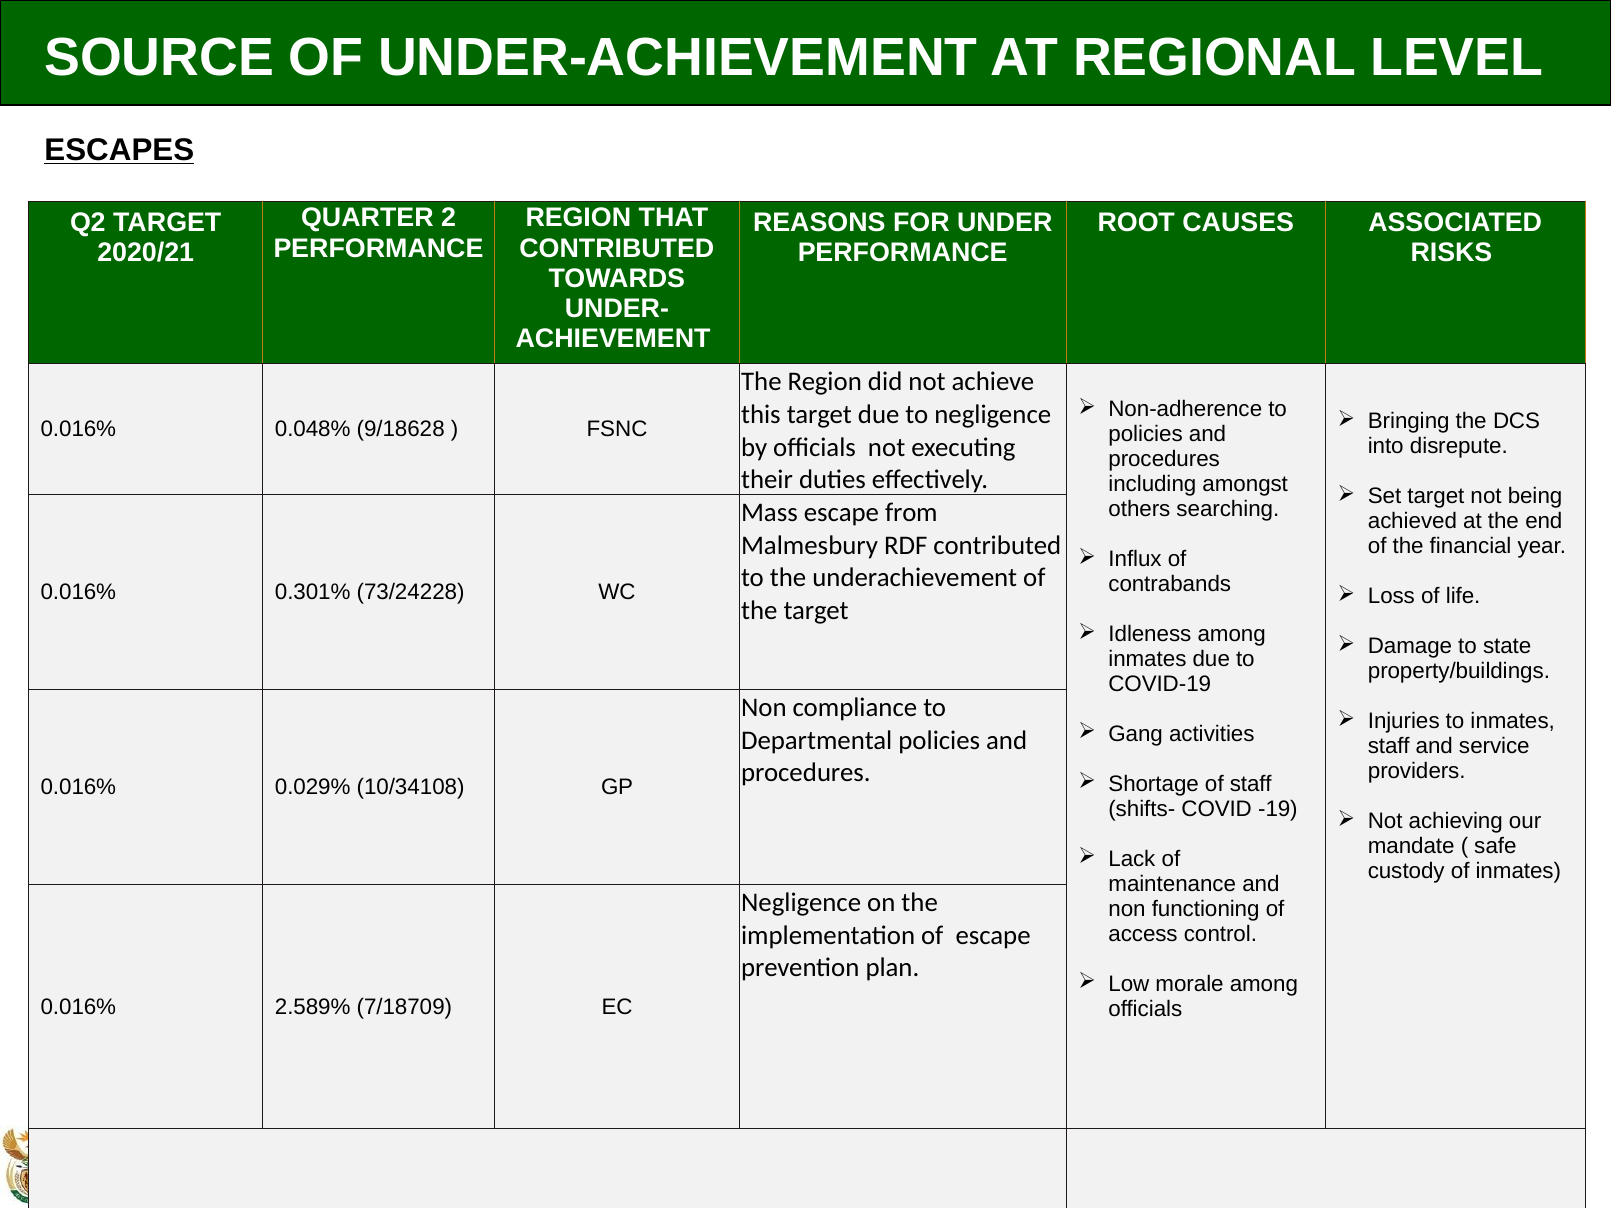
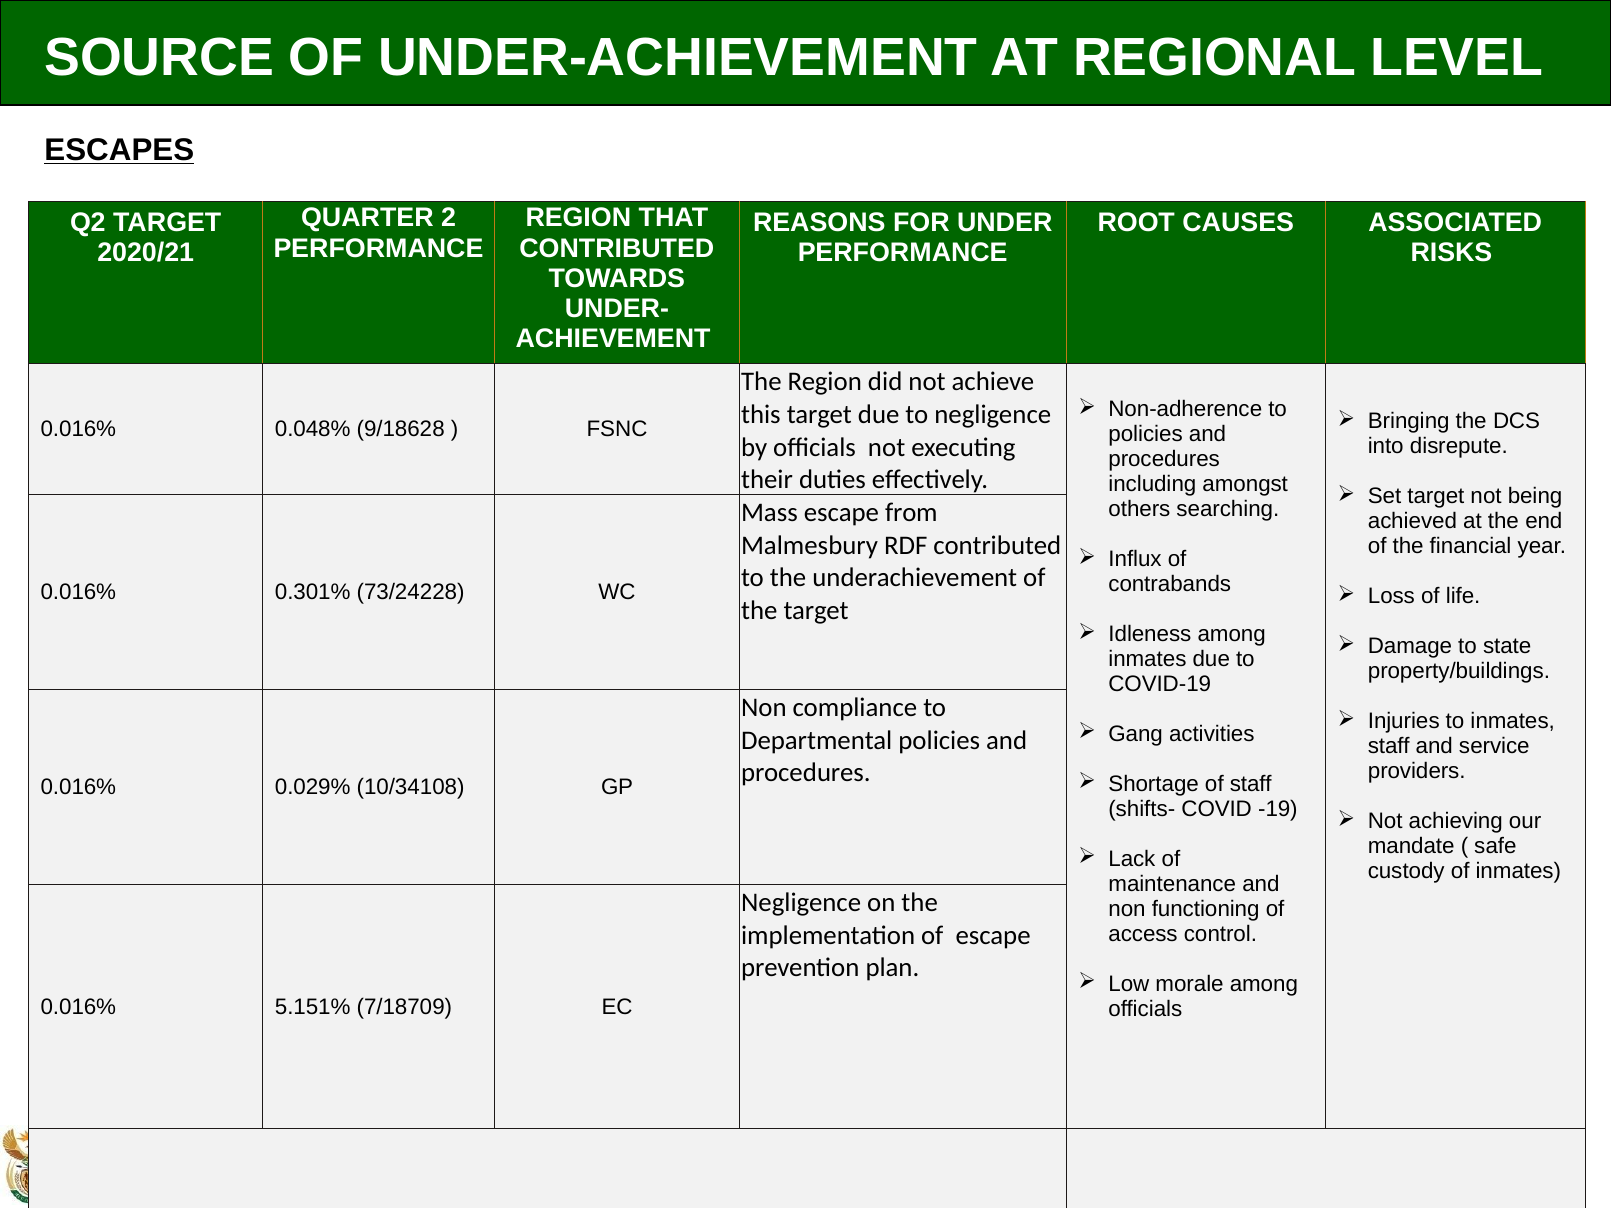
2.589%: 2.589% -> 5.151%
